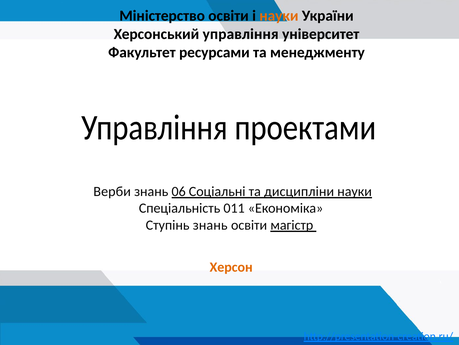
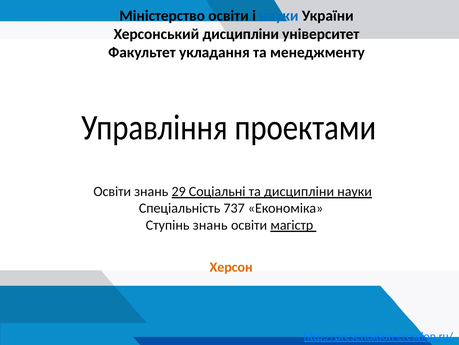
науки at (279, 16) colour: orange -> blue
Херсонський управління: управління -> дисципліни
ресурсами: ресурсами -> укладання
Верби at (112, 191): Верби -> Освіти
06: 06 -> 29
011: 011 -> 737
